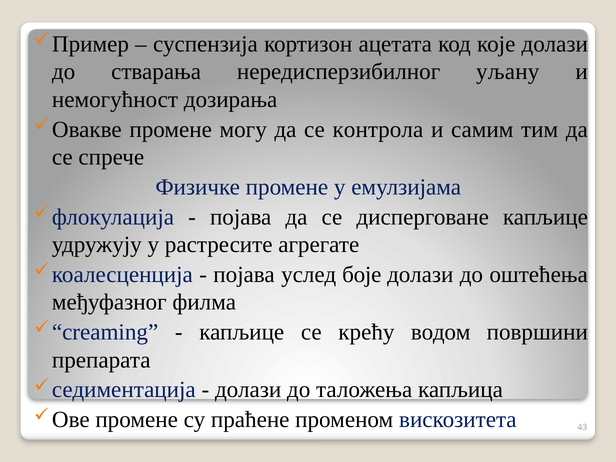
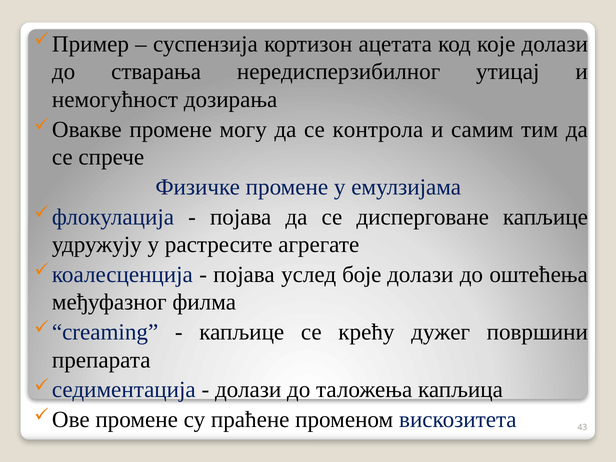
уљану: уљану -> утицај
водом: водом -> дужег
